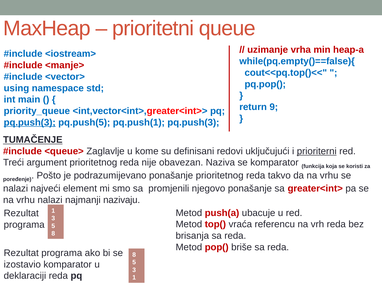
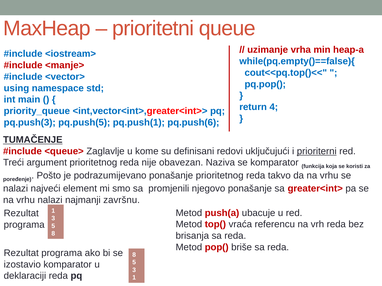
9: 9 -> 4
pq.push(3 at (30, 123) underline: present -> none
pq.push(1 pq.push(3: pq.push(3 -> pq.push(6
nazivaju: nazivaju -> završnu
